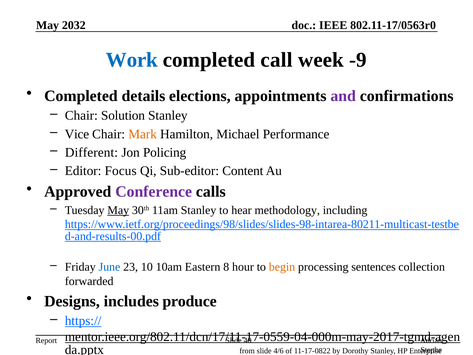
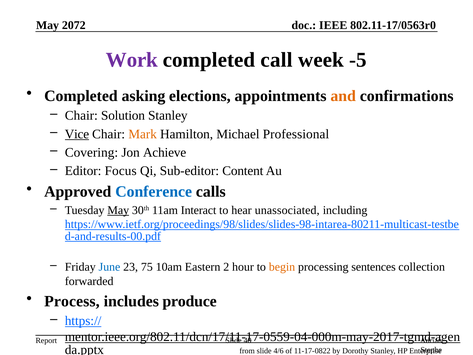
2032: 2032 -> 2072
Work colour: blue -> purple
-9: -9 -> -5
details: details -> asking
and colour: purple -> orange
Vice underline: none -> present
Performance: Performance -> Professional
Different: Different -> Covering
Policing: Policing -> Achieve
Conference colour: purple -> blue
11am Stanley: Stanley -> Interact
methodology: methodology -> unassociated
10: 10 -> 75
8: 8 -> 2
Designs: Designs -> Process
